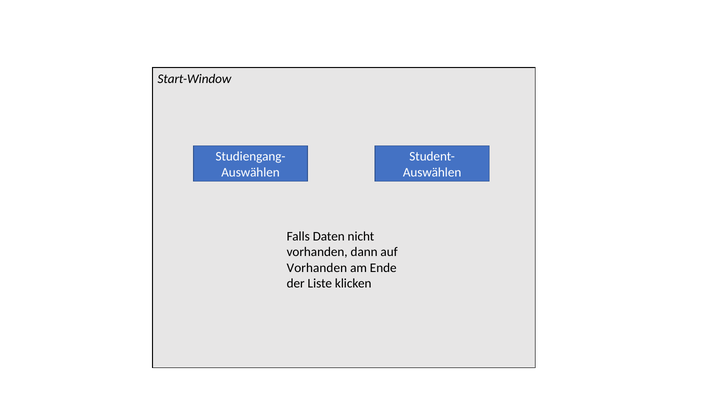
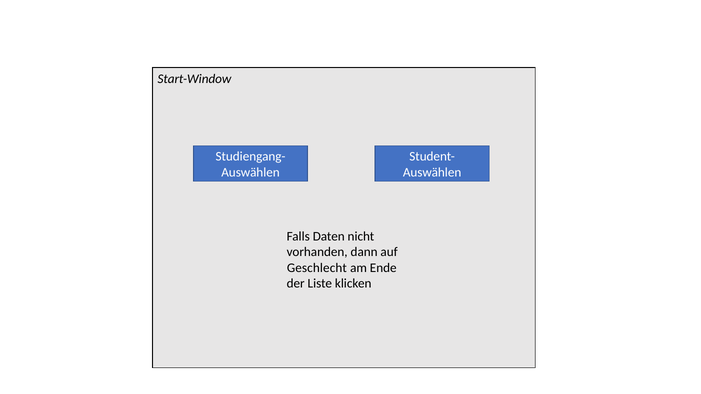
Vorhanden at (317, 268): Vorhanden -> Geschlecht
